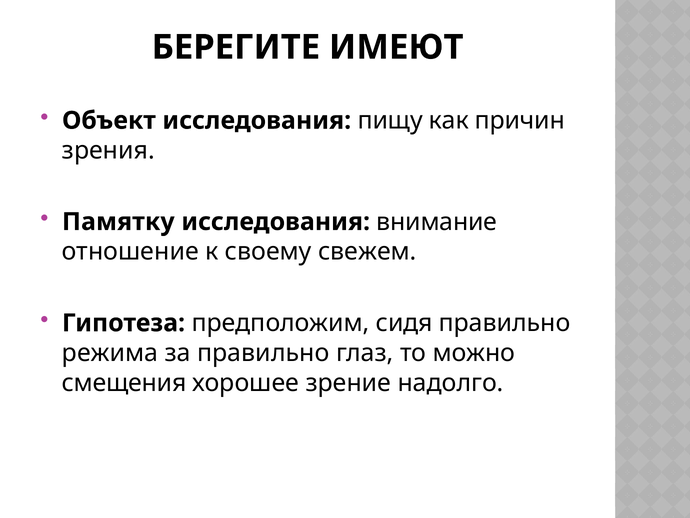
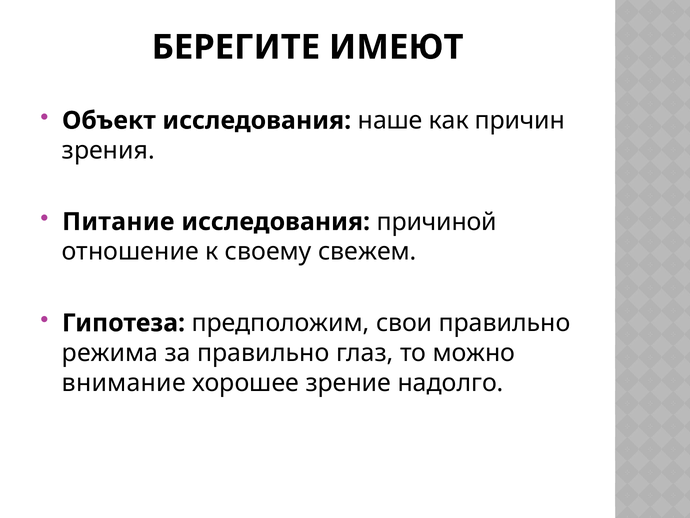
пищу: пищу -> наше
Памятку: Памятку -> Питание
внимание: внимание -> причиной
сидя: сидя -> свои
смещения: смещения -> внимание
